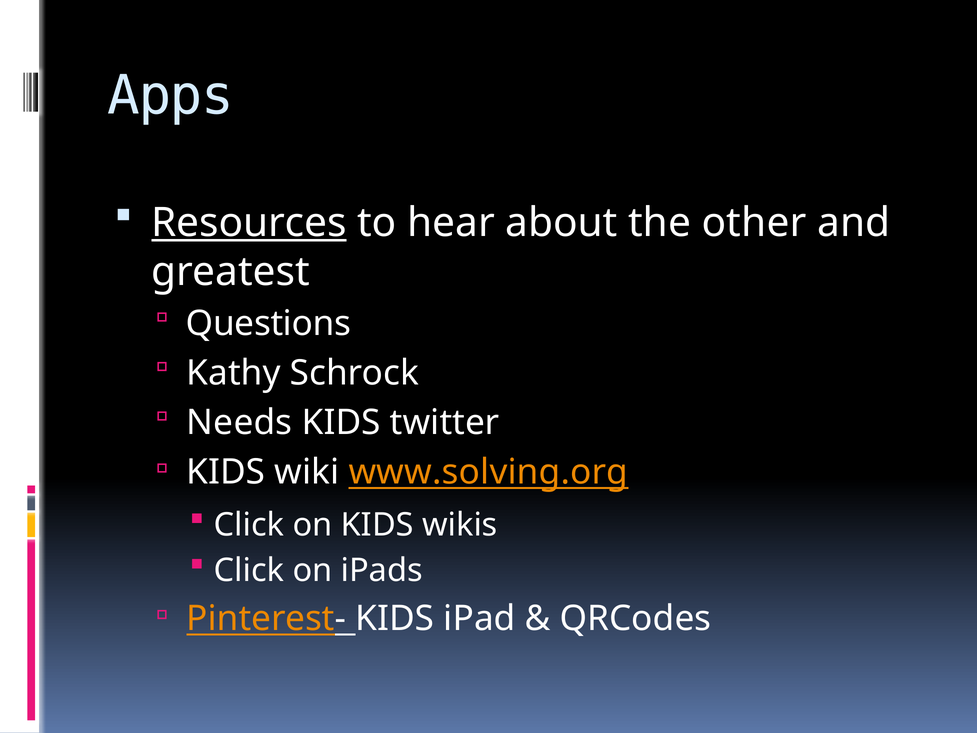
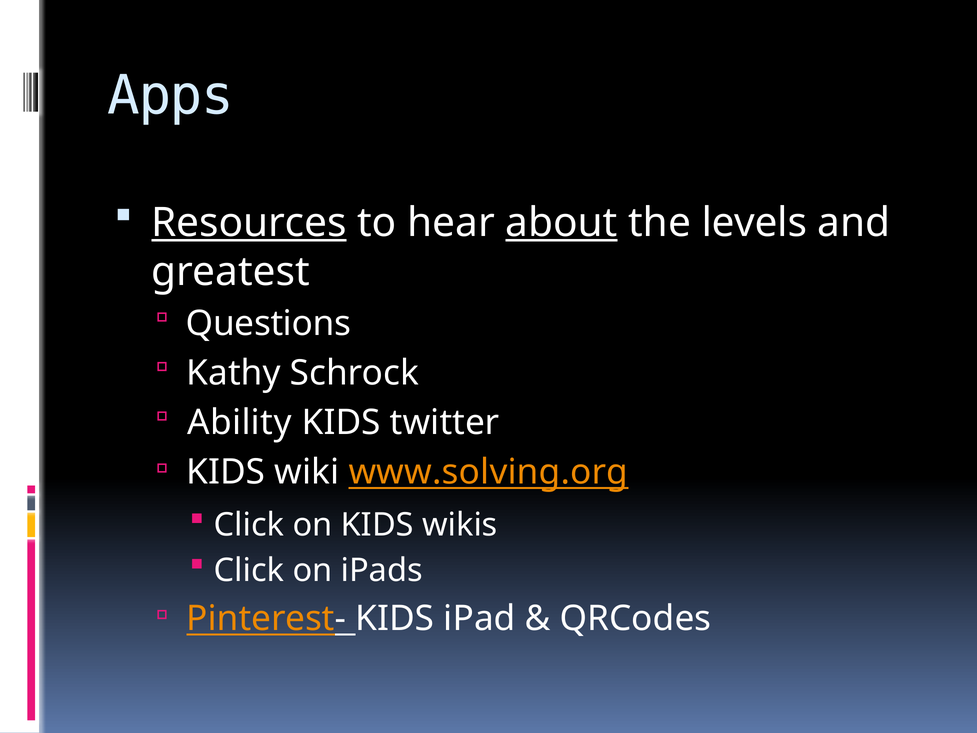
about underline: none -> present
other: other -> levels
Needs: Needs -> Ability
